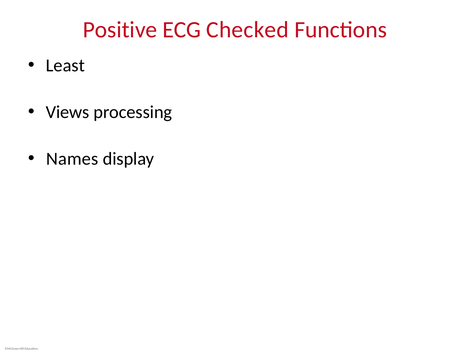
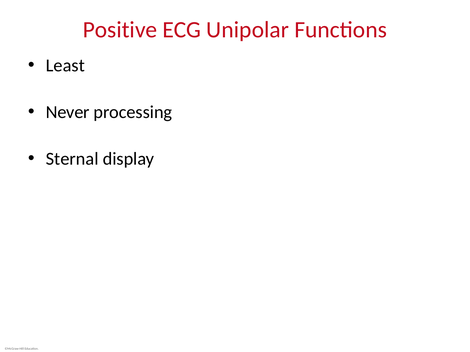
Checked: Checked -> Unipolar
Views: Views -> Never
Names: Names -> Sternal
